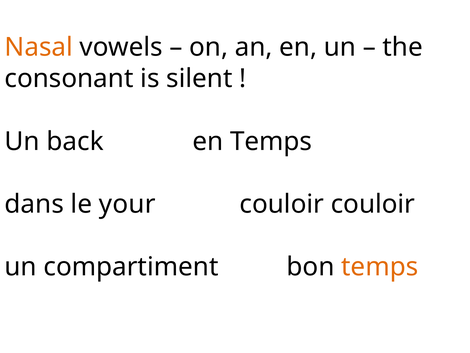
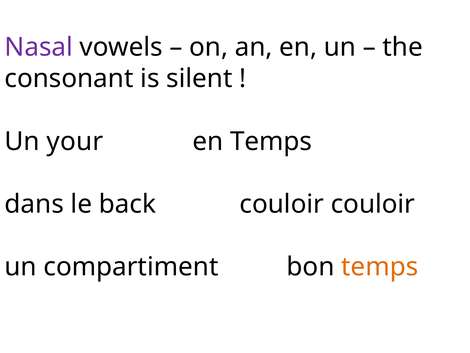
Nasal colour: orange -> purple
back: back -> your
your: your -> back
